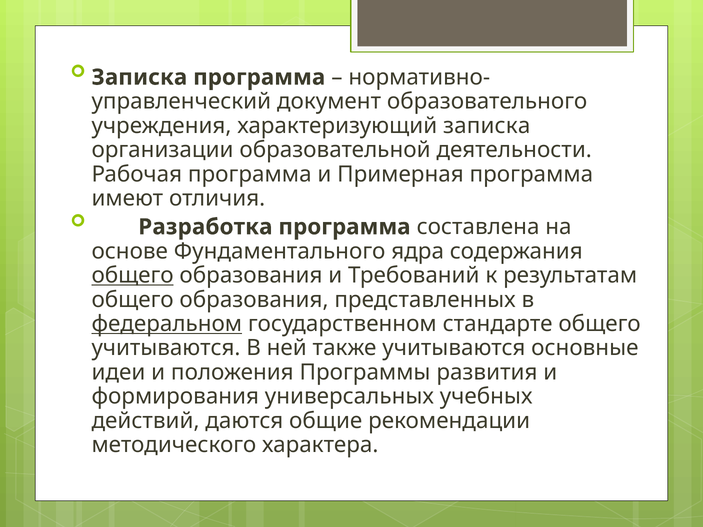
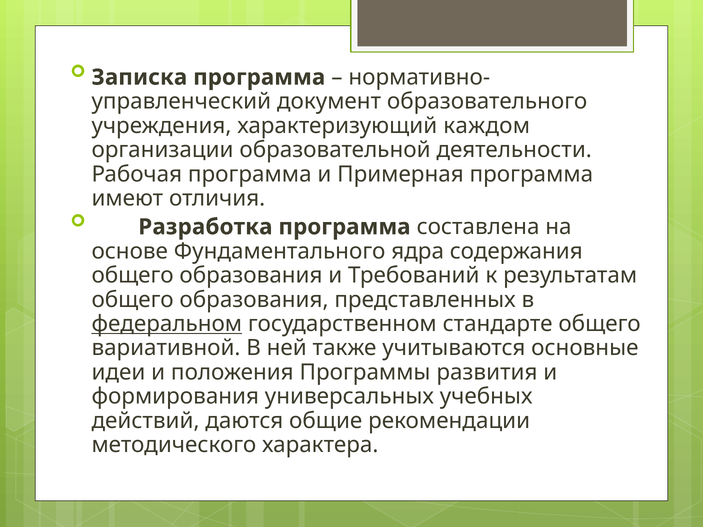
характеризующий записка: записка -> каждом
общего at (133, 276) underline: present -> none
учитываются at (166, 348): учитываются -> вариативной
